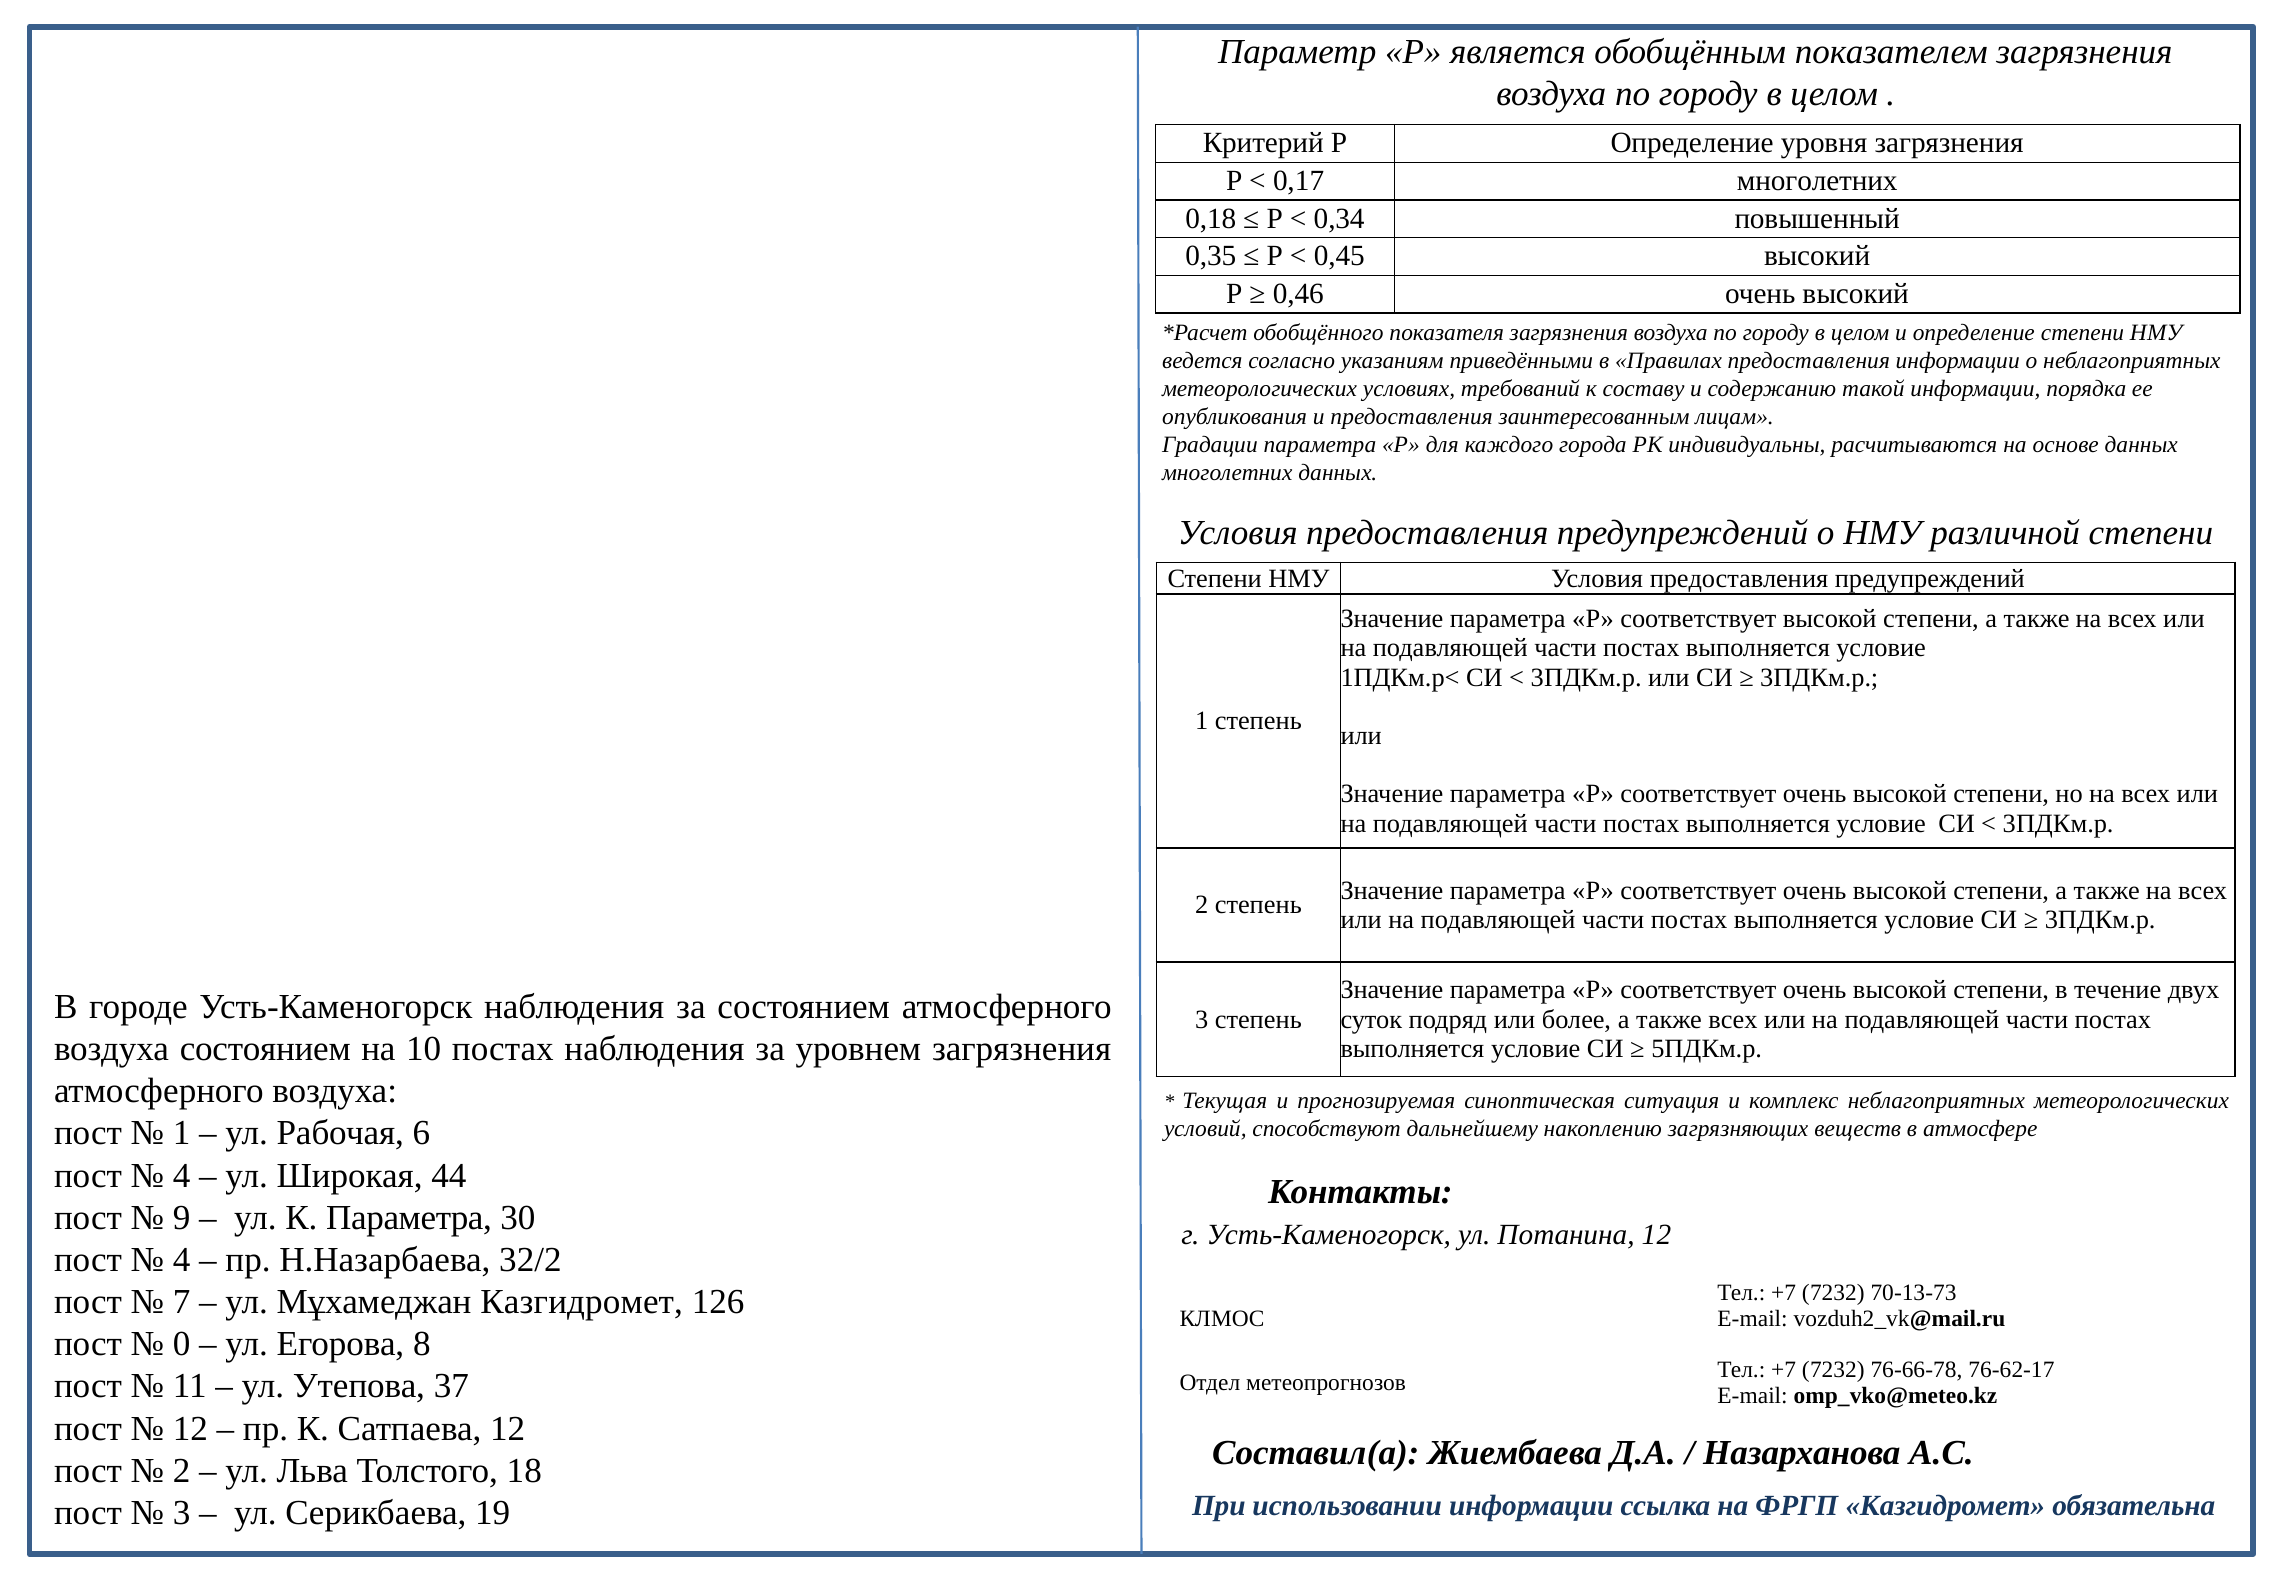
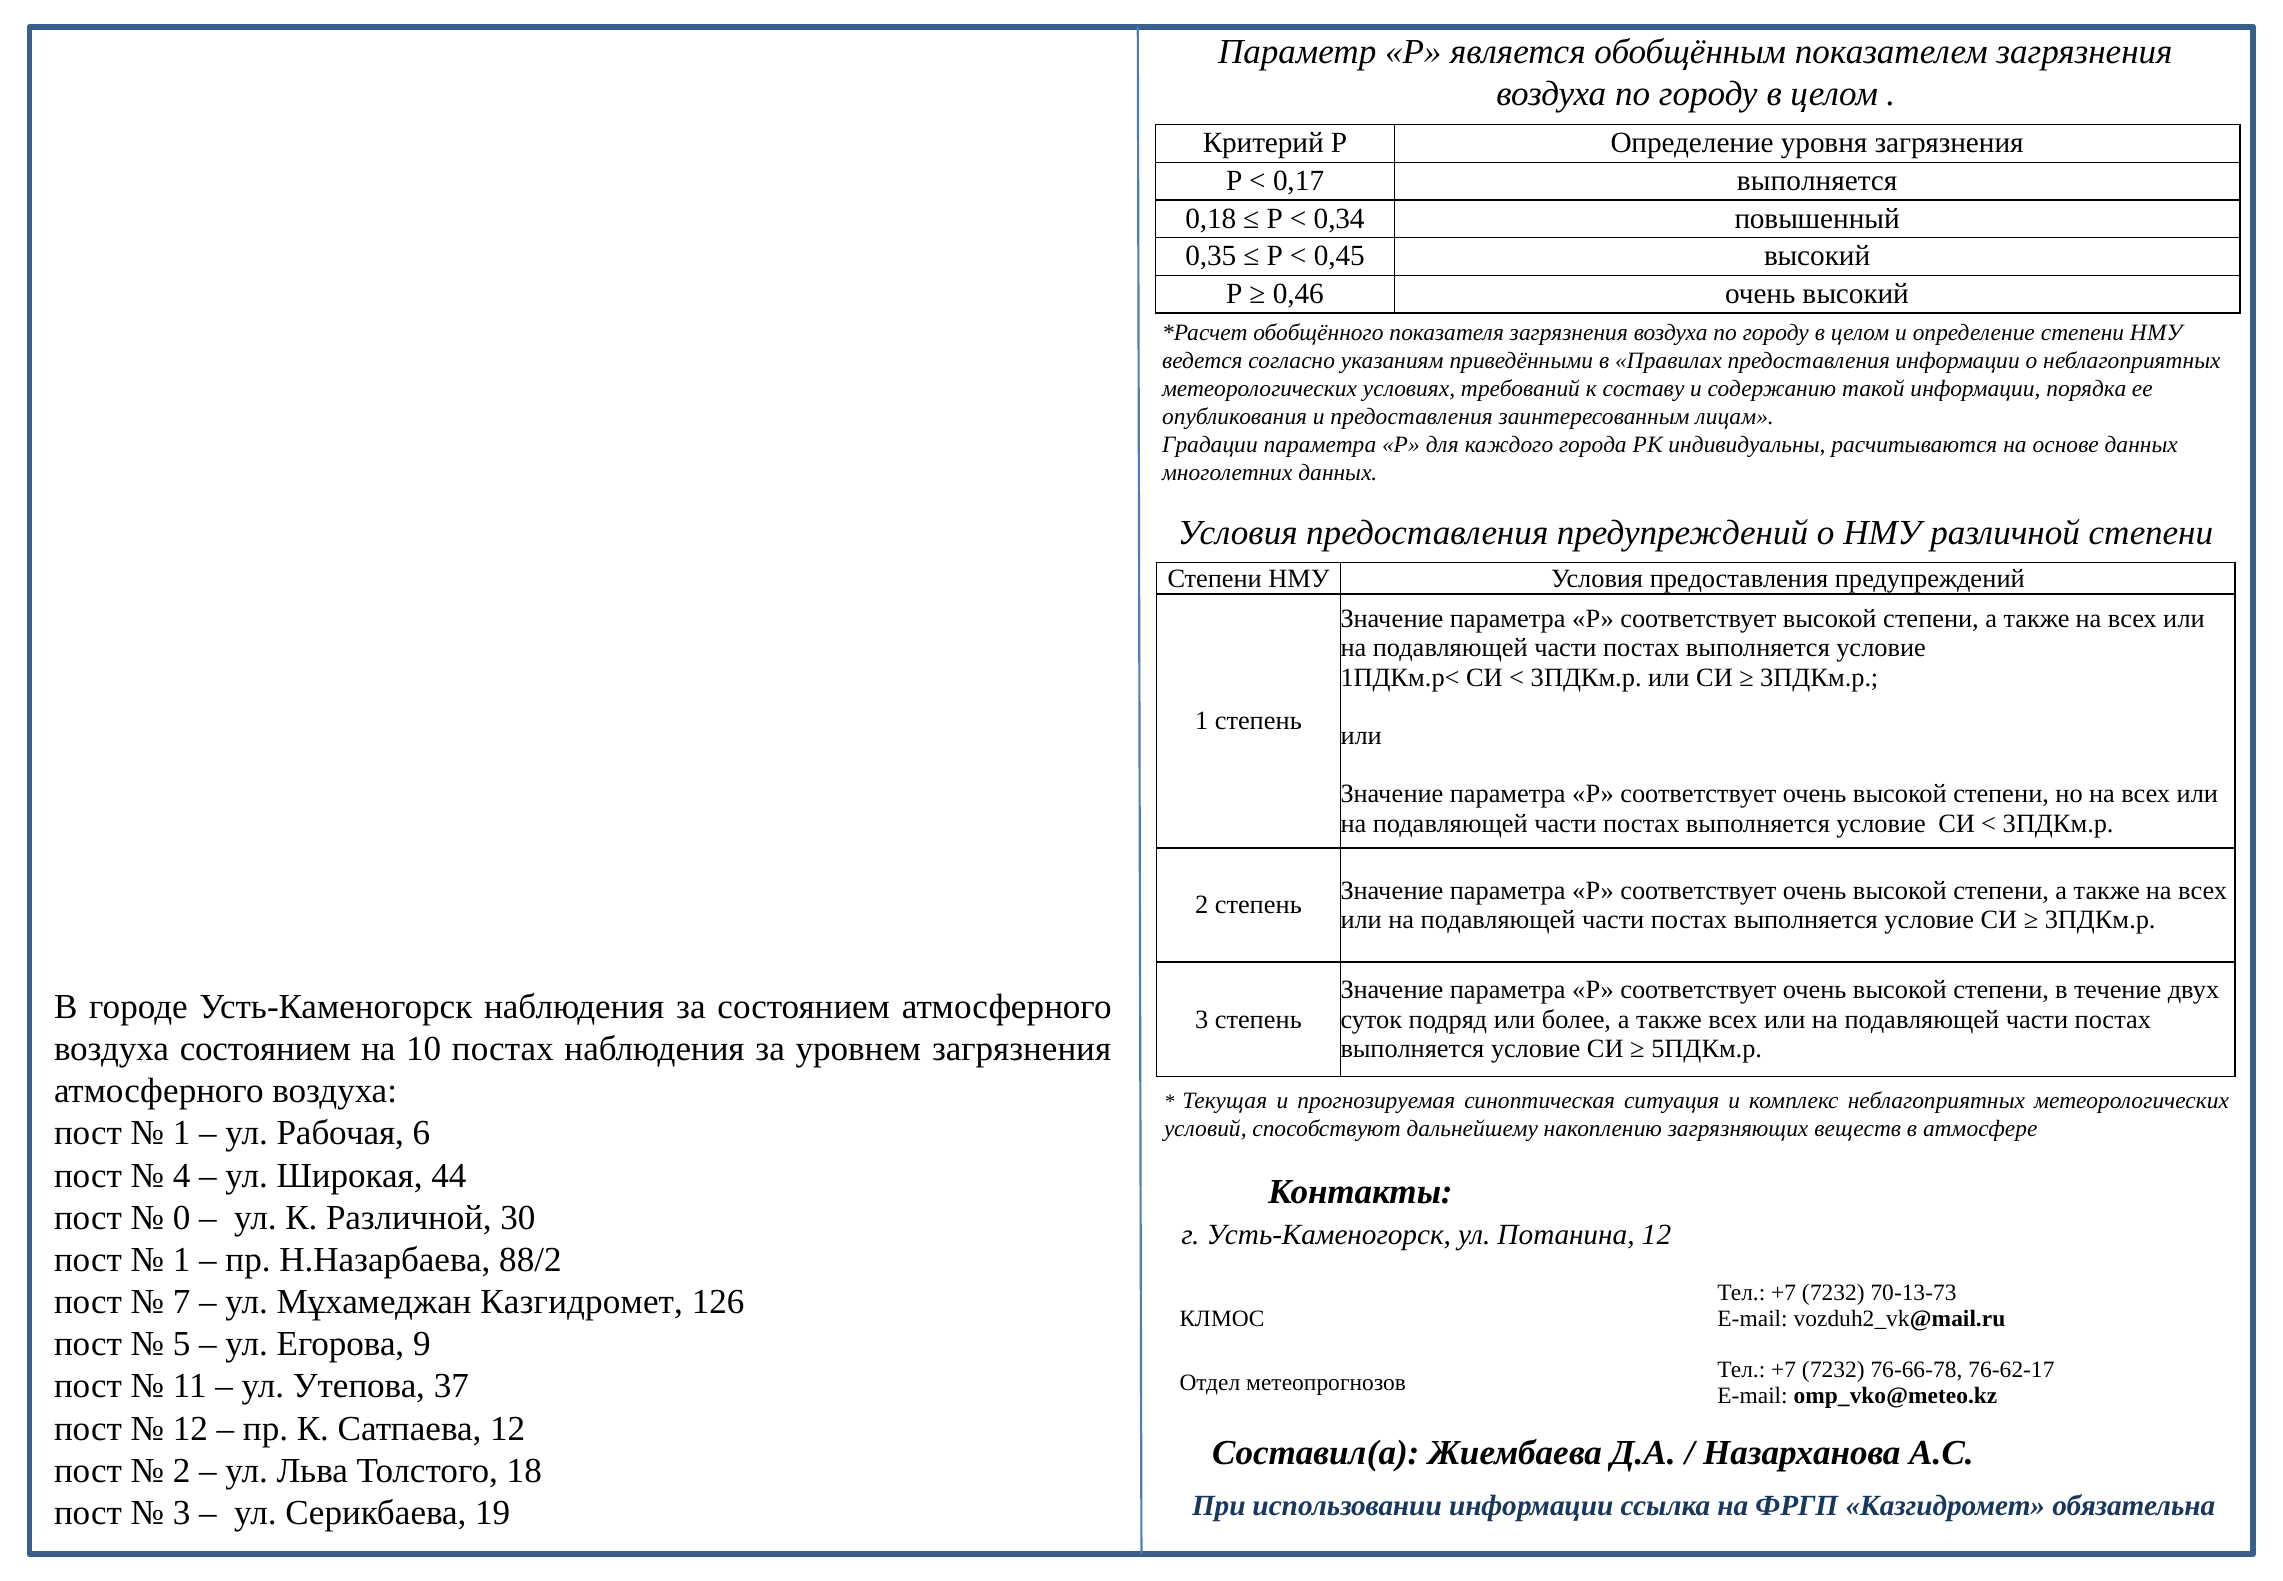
0,17 многолетних: многолетних -> выполняется
9: 9 -> 0
К Параметра: Параметра -> Различной
4 at (182, 1259): 4 -> 1
32/2: 32/2 -> 88/2
0: 0 -> 5
8: 8 -> 9
